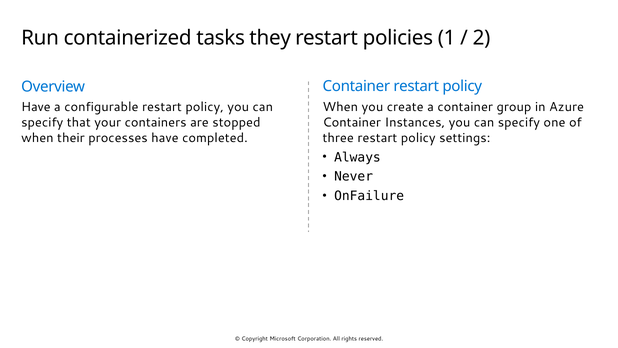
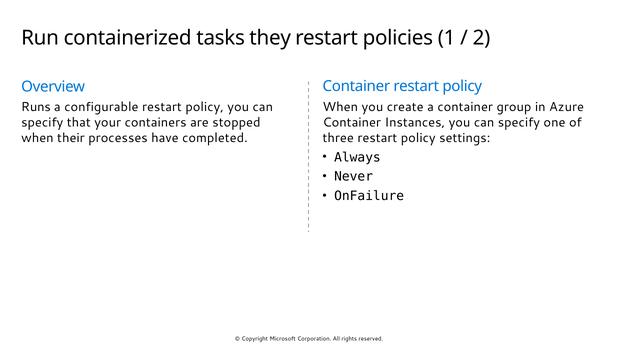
Have at (36, 107): Have -> Runs
